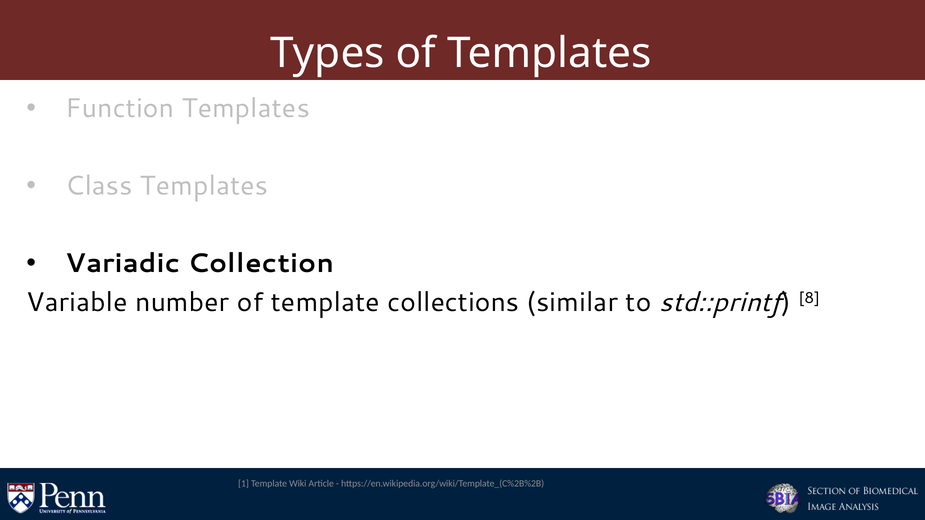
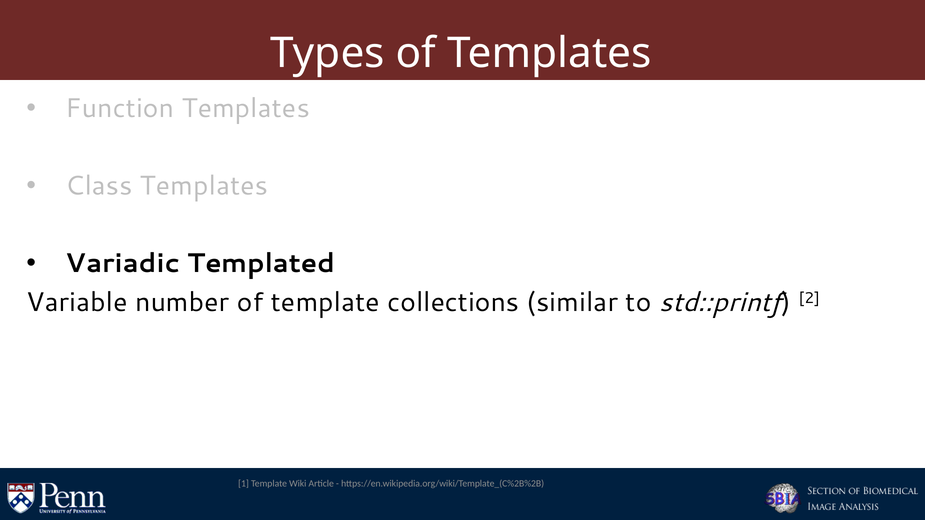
Collection: Collection -> Templated
8: 8 -> 2
